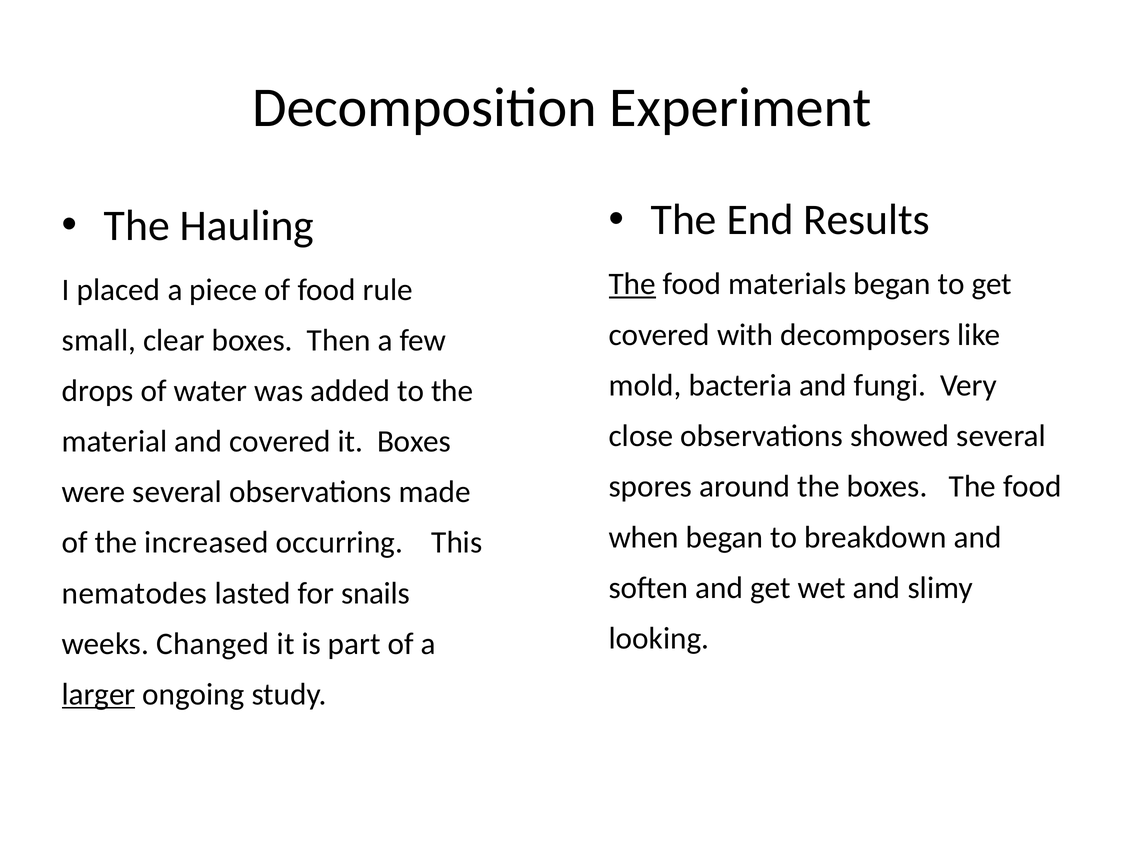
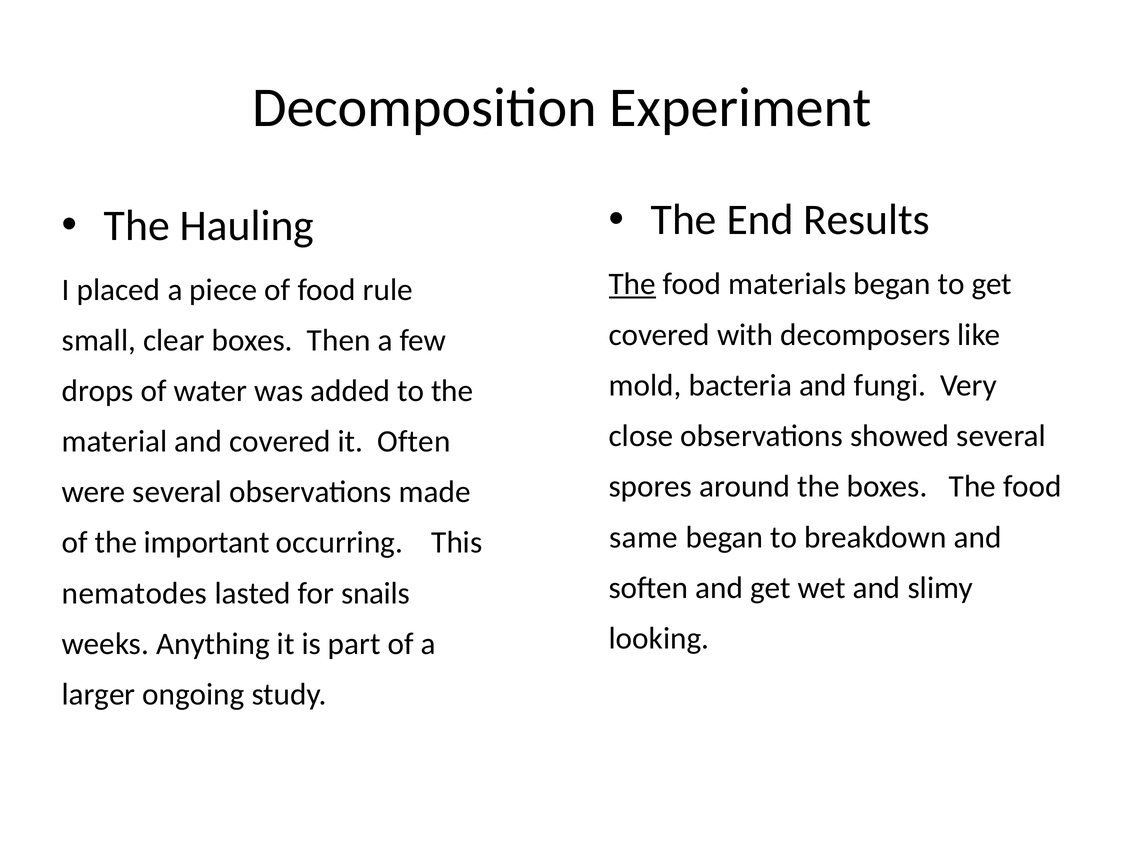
it Boxes: Boxes -> Often
when: when -> same
increased: increased -> important
Changed: Changed -> Anything
larger underline: present -> none
